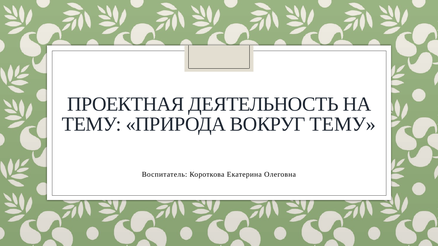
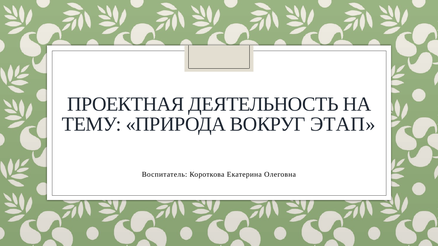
ВОКРУГ ТЕМУ: ТЕМУ -> ЭТАП
